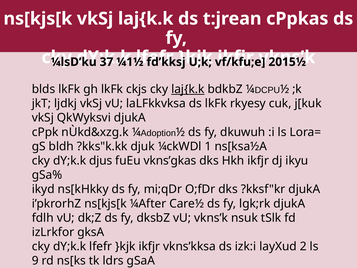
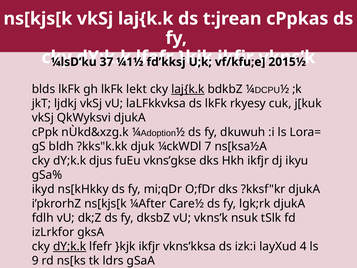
ckjs: ckjs -> lekt
1: 1 -> 7
vkns’gkas: vkns’gkas -> vkns’gkse
dY;k.k at (70, 246) underline: none -> present
2: 2 -> 4
